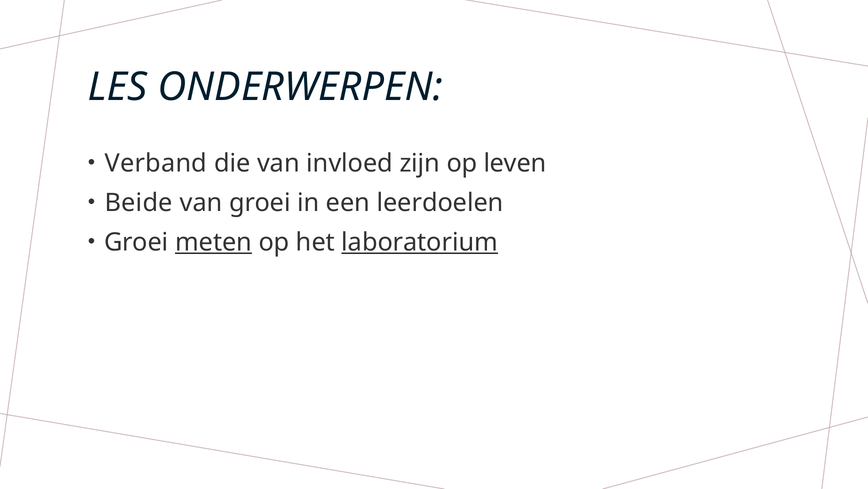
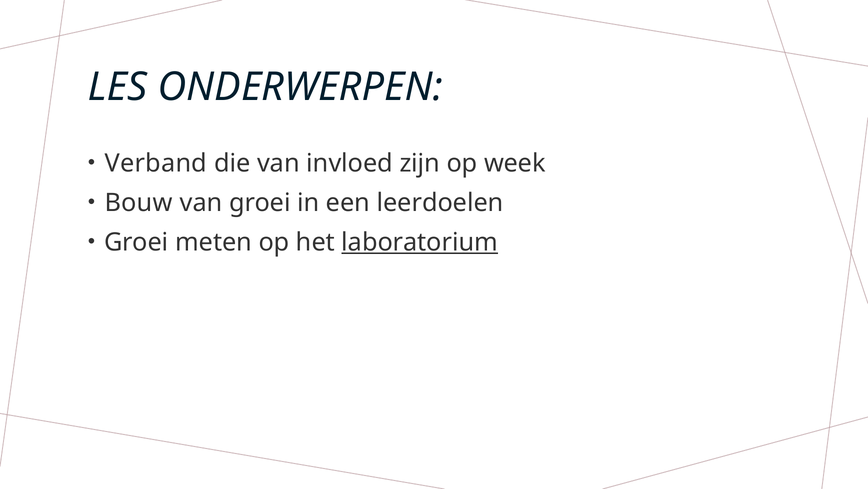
leven: leven -> week
Beide: Beide -> Bouw
meten underline: present -> none
